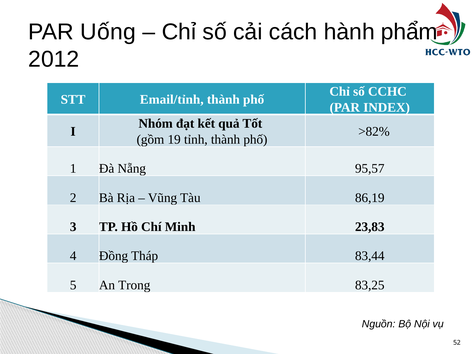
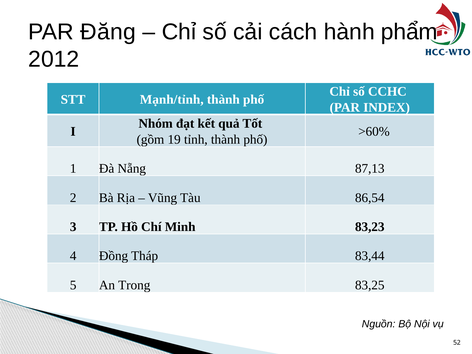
Uống: Uống -> Đăng
Email/tỉnh: Email/tỉnh -> Mạnh/tỉnh
>82%: >82% -> >60%
95,57: 95,57 -> 87,13
86,19: 86,19 -> 86,54
23,83: 23,83 -> 83,23
